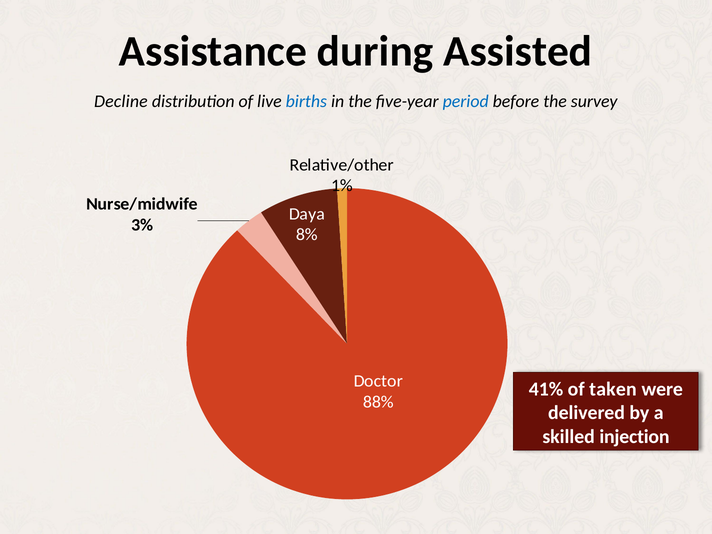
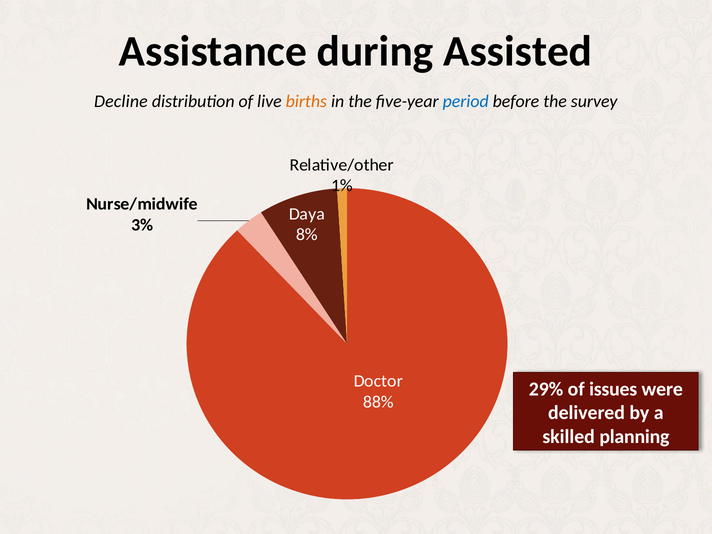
births colour: blue -> orange
41%: 41% -> 29%
taken: taken -> issues
injection: injection -> planning
